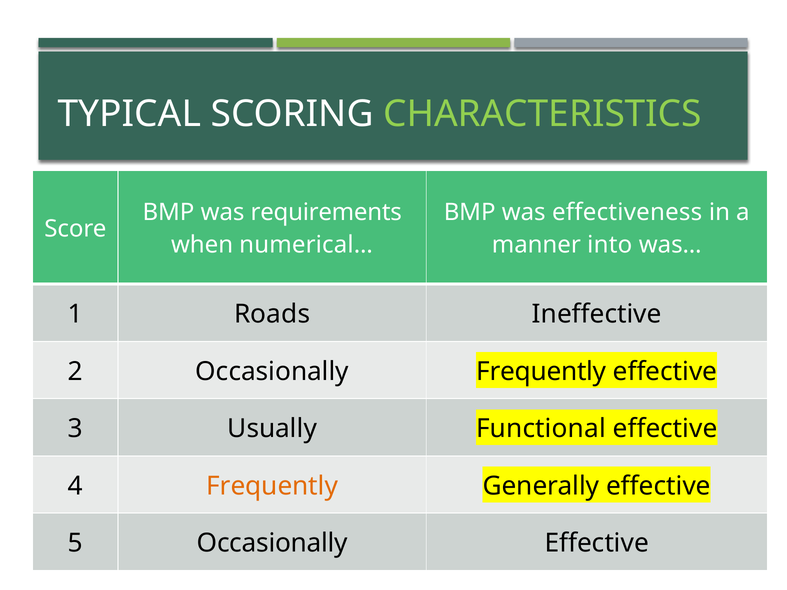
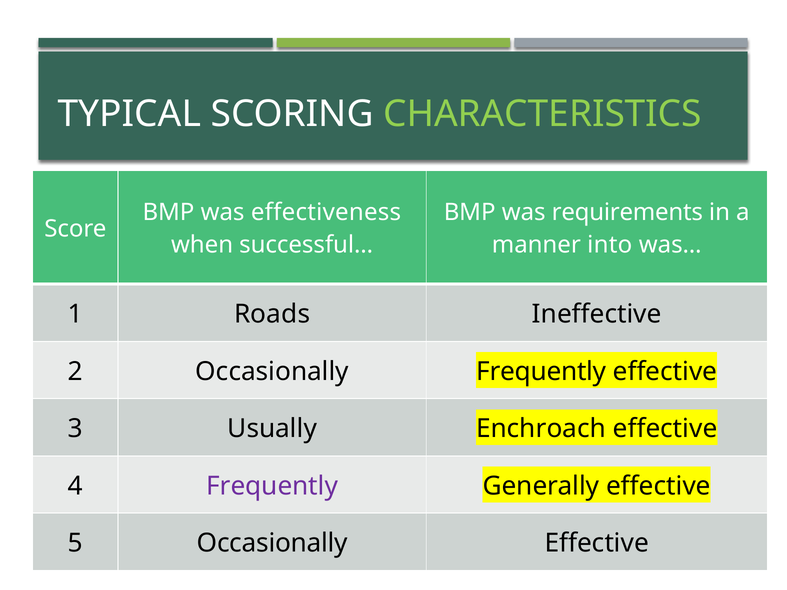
requirements: requirements -> effectiveness
effectiveness: effectiveness -> requirements
numerical…: numerical… -> successful…
Functional: Functional -> Enchroach
Frequently at (272, 486) colour: orange -> purple
